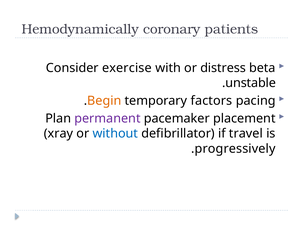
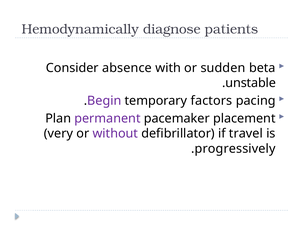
coronary: coronary -> diagnose
exercise: exercise -> absence
distress: distress -> sudden
Begin colour: orange -> purple
xray: xray -> very
without colour: blue -> purple
